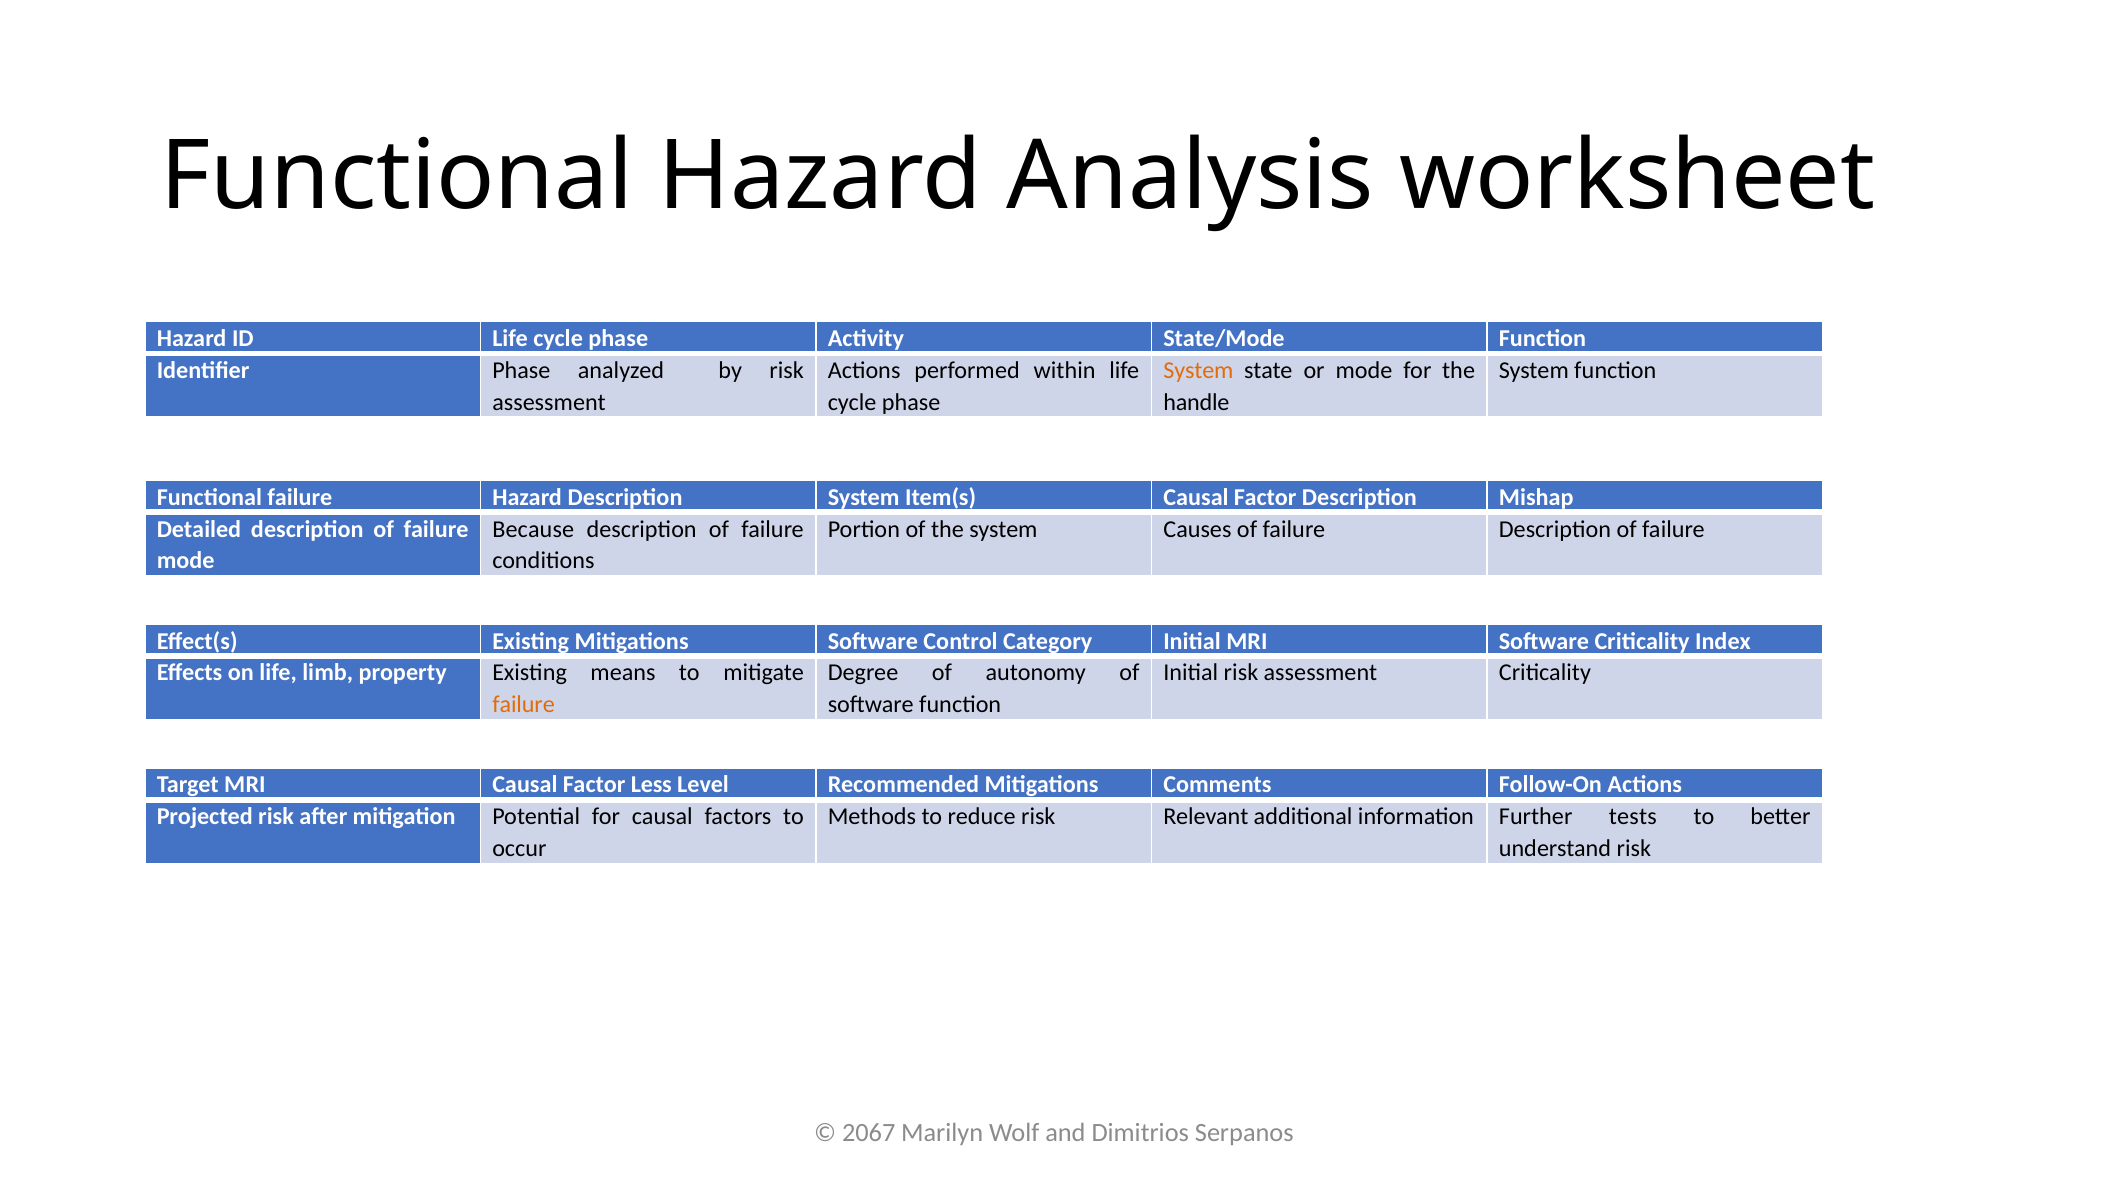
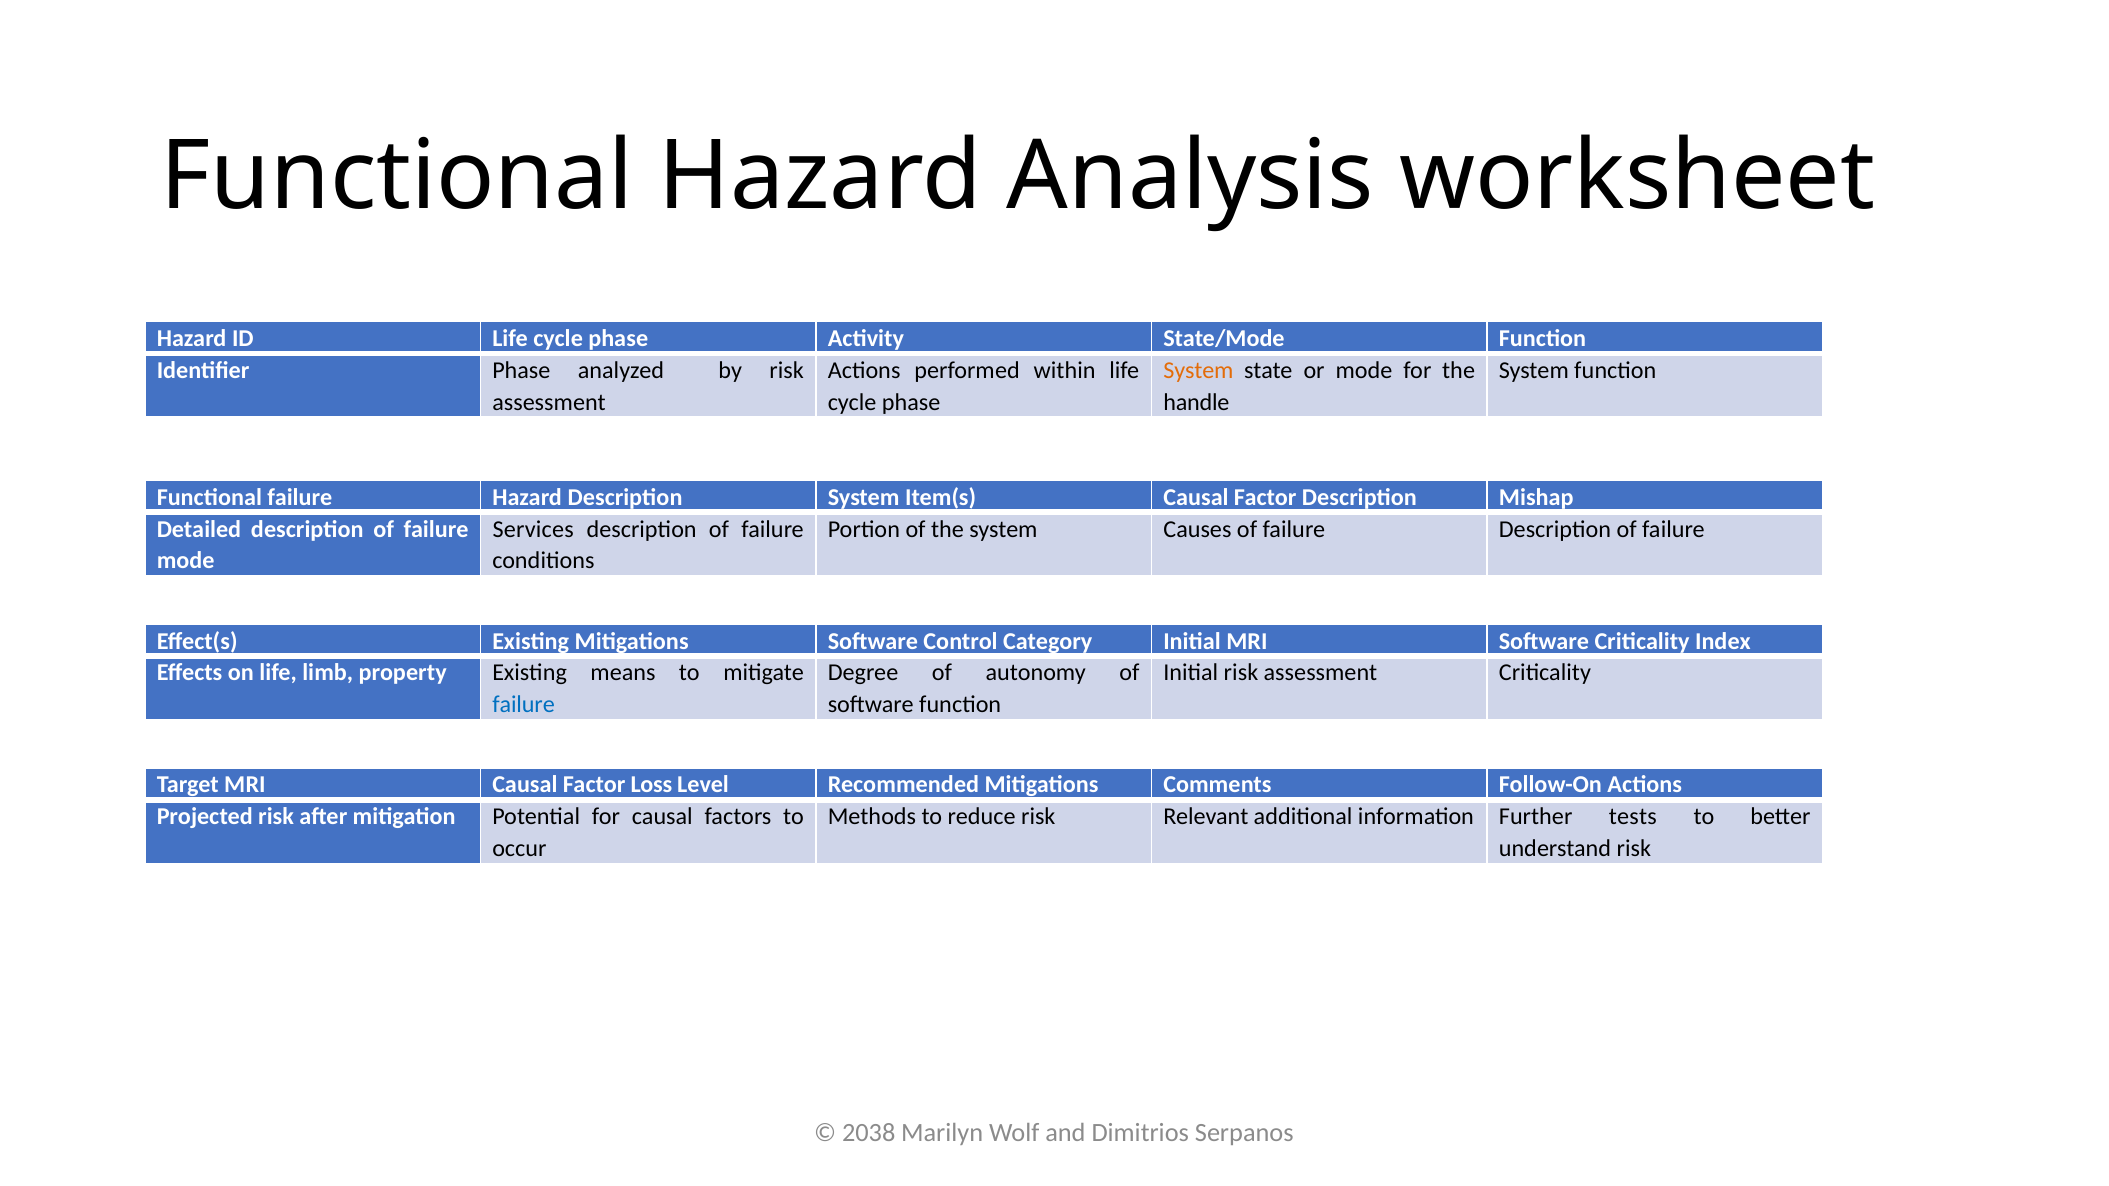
Because: Because -> Services
failure at (524, 705) colour: orange -> blue
Less: Less -> Loss
2067: 2067 -> 2038
